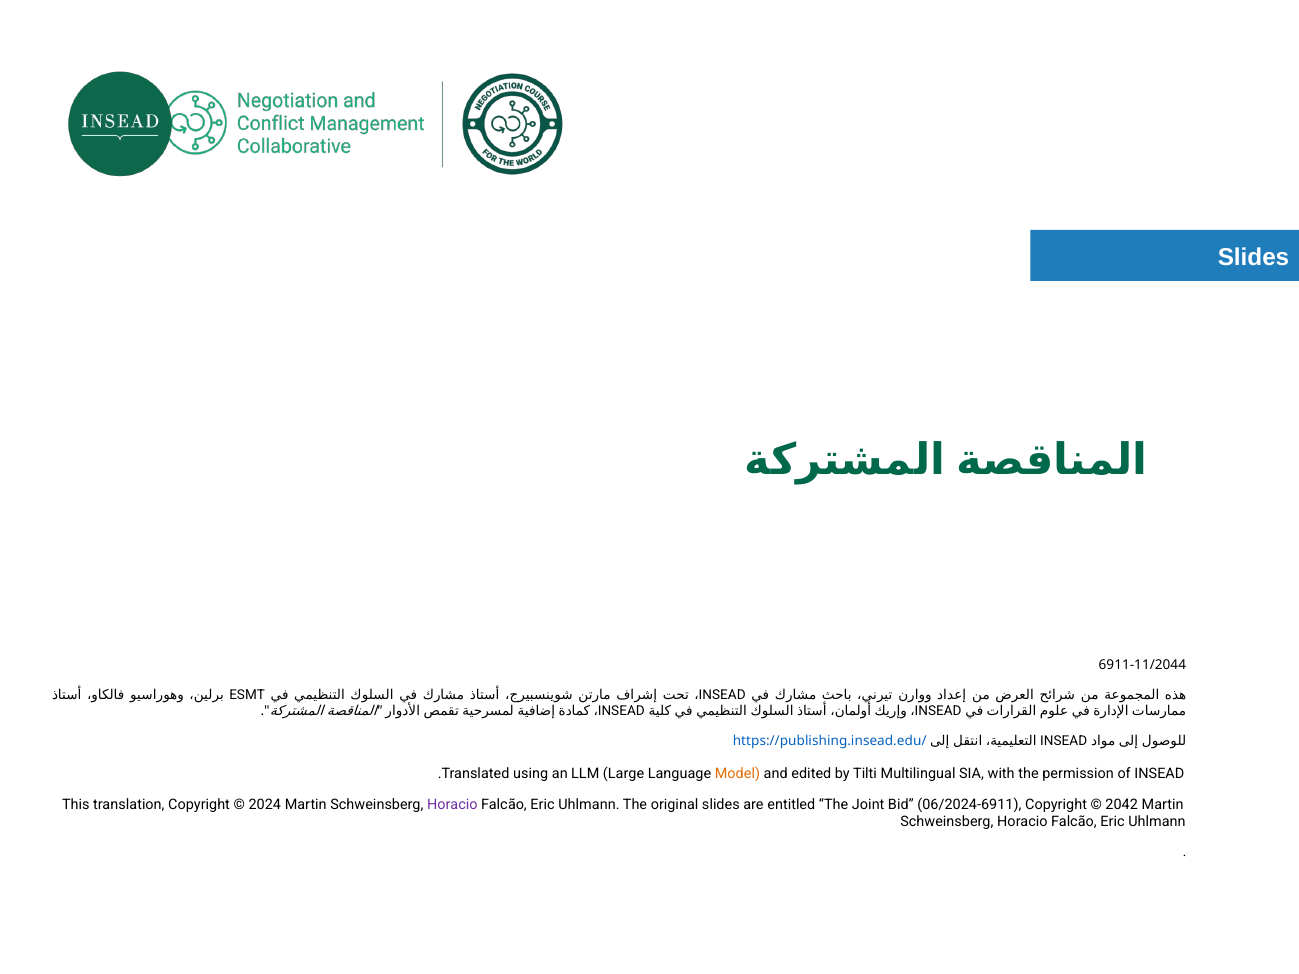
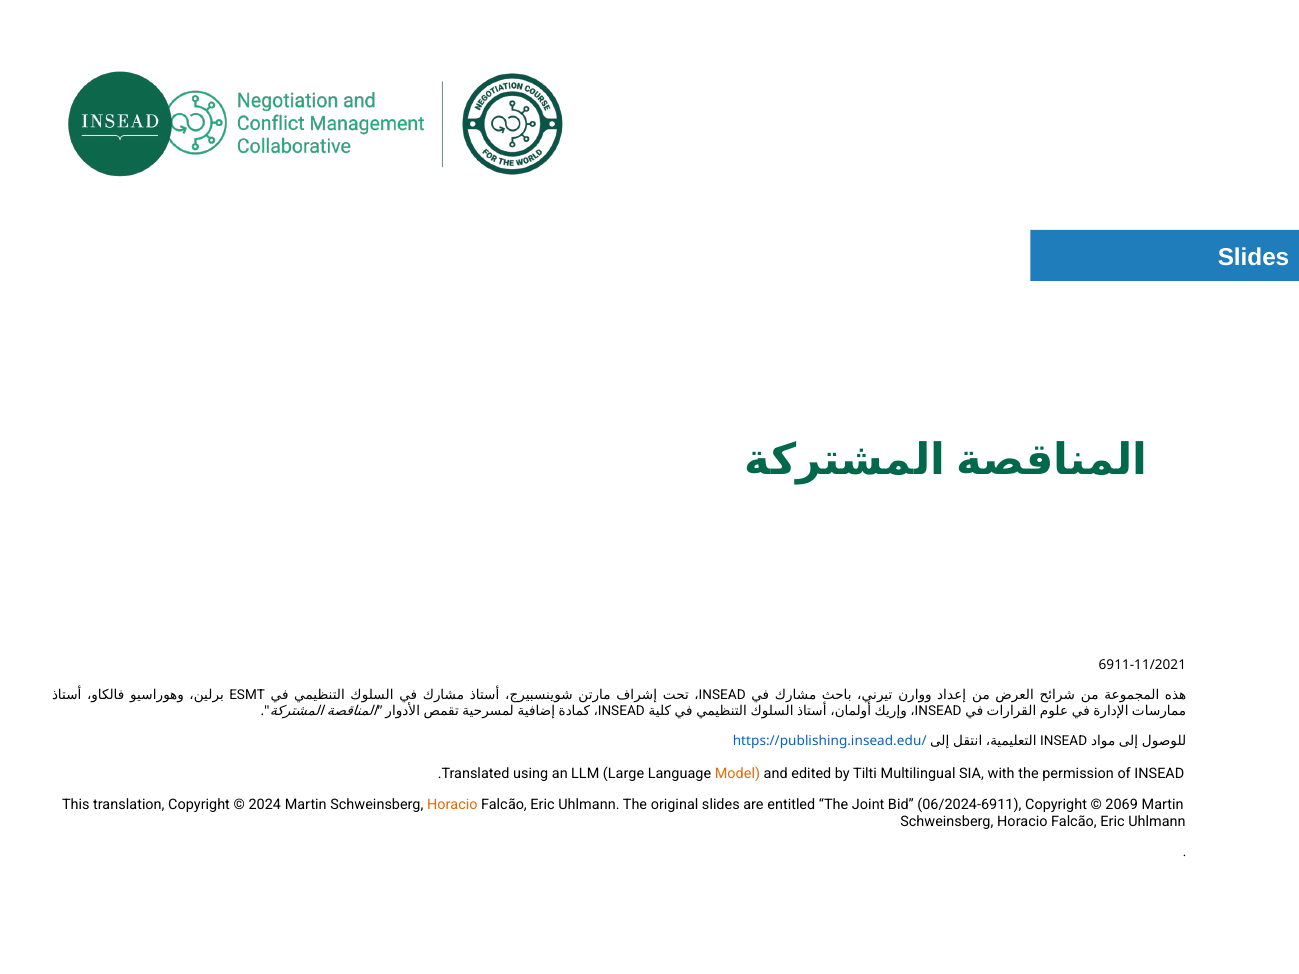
6911-11/2044: 6911-11/2044 -> 6911-11/2021
Horacio at (452, 805) colour: purple -> orange
2042: 2042 -> 2069
